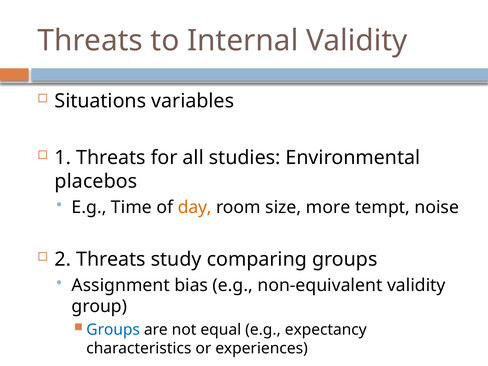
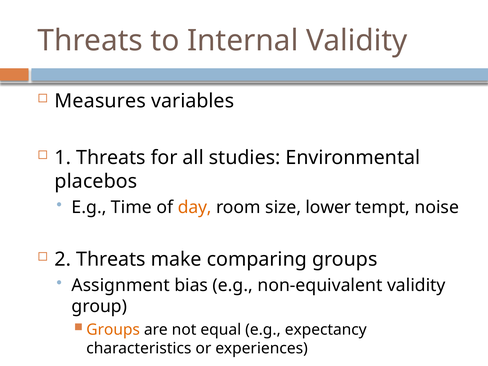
Situations: Situations -> Measures
more: more -> lower
study: study -> make
Groups at (113, 330) colour: blue -> orange
